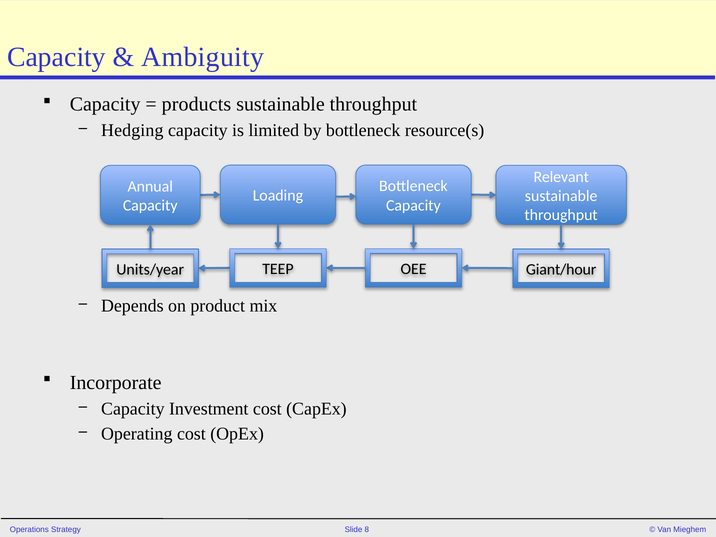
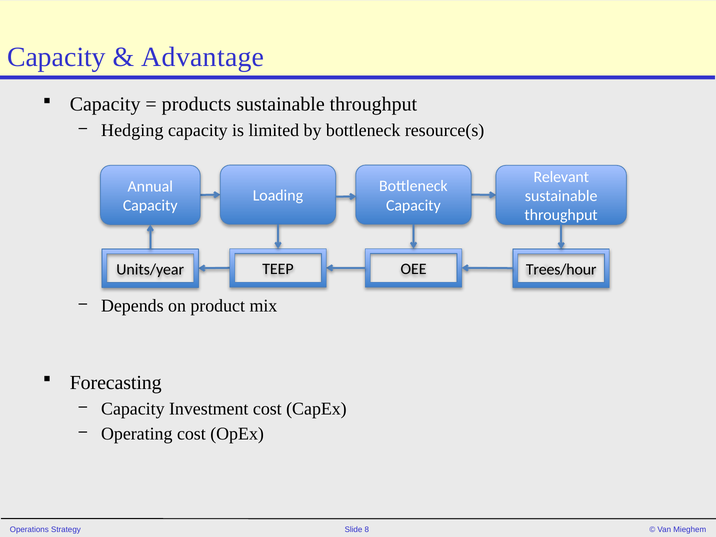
Ambiguity: Ambiguity -> Advantage
Giant/hour: Giant/hour -> Trees/hour
Incorporate: Incorporate -> Forecasting
